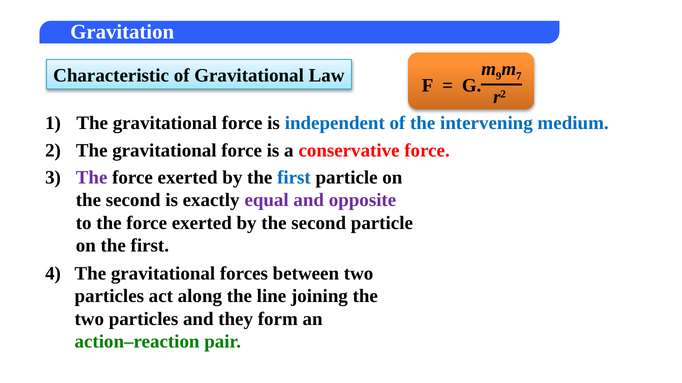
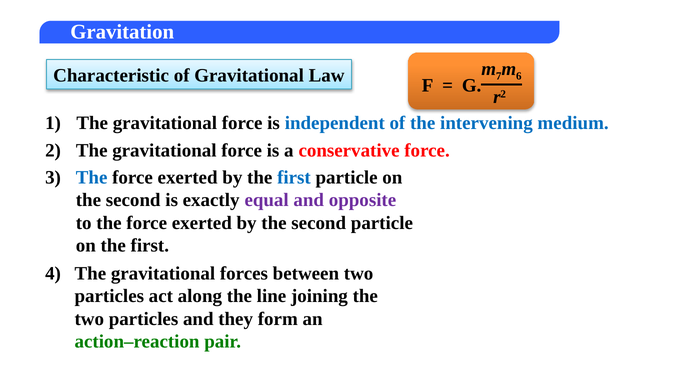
9: 9 -> 7
7: 7 -> 6
The at (92, 178) colour: purple -> blue
